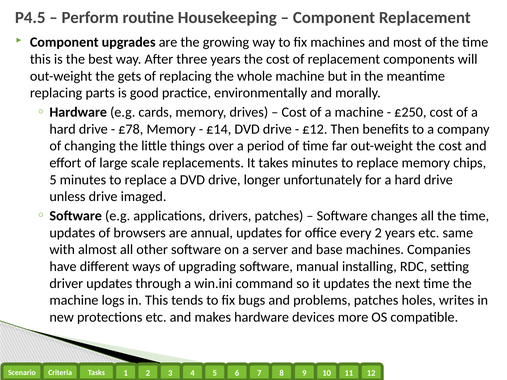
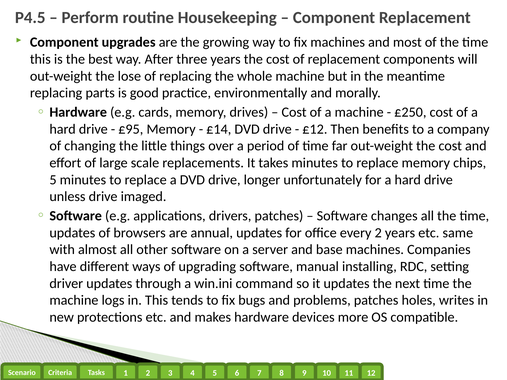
gets: gets -> lose
£78: £78 -> £95
